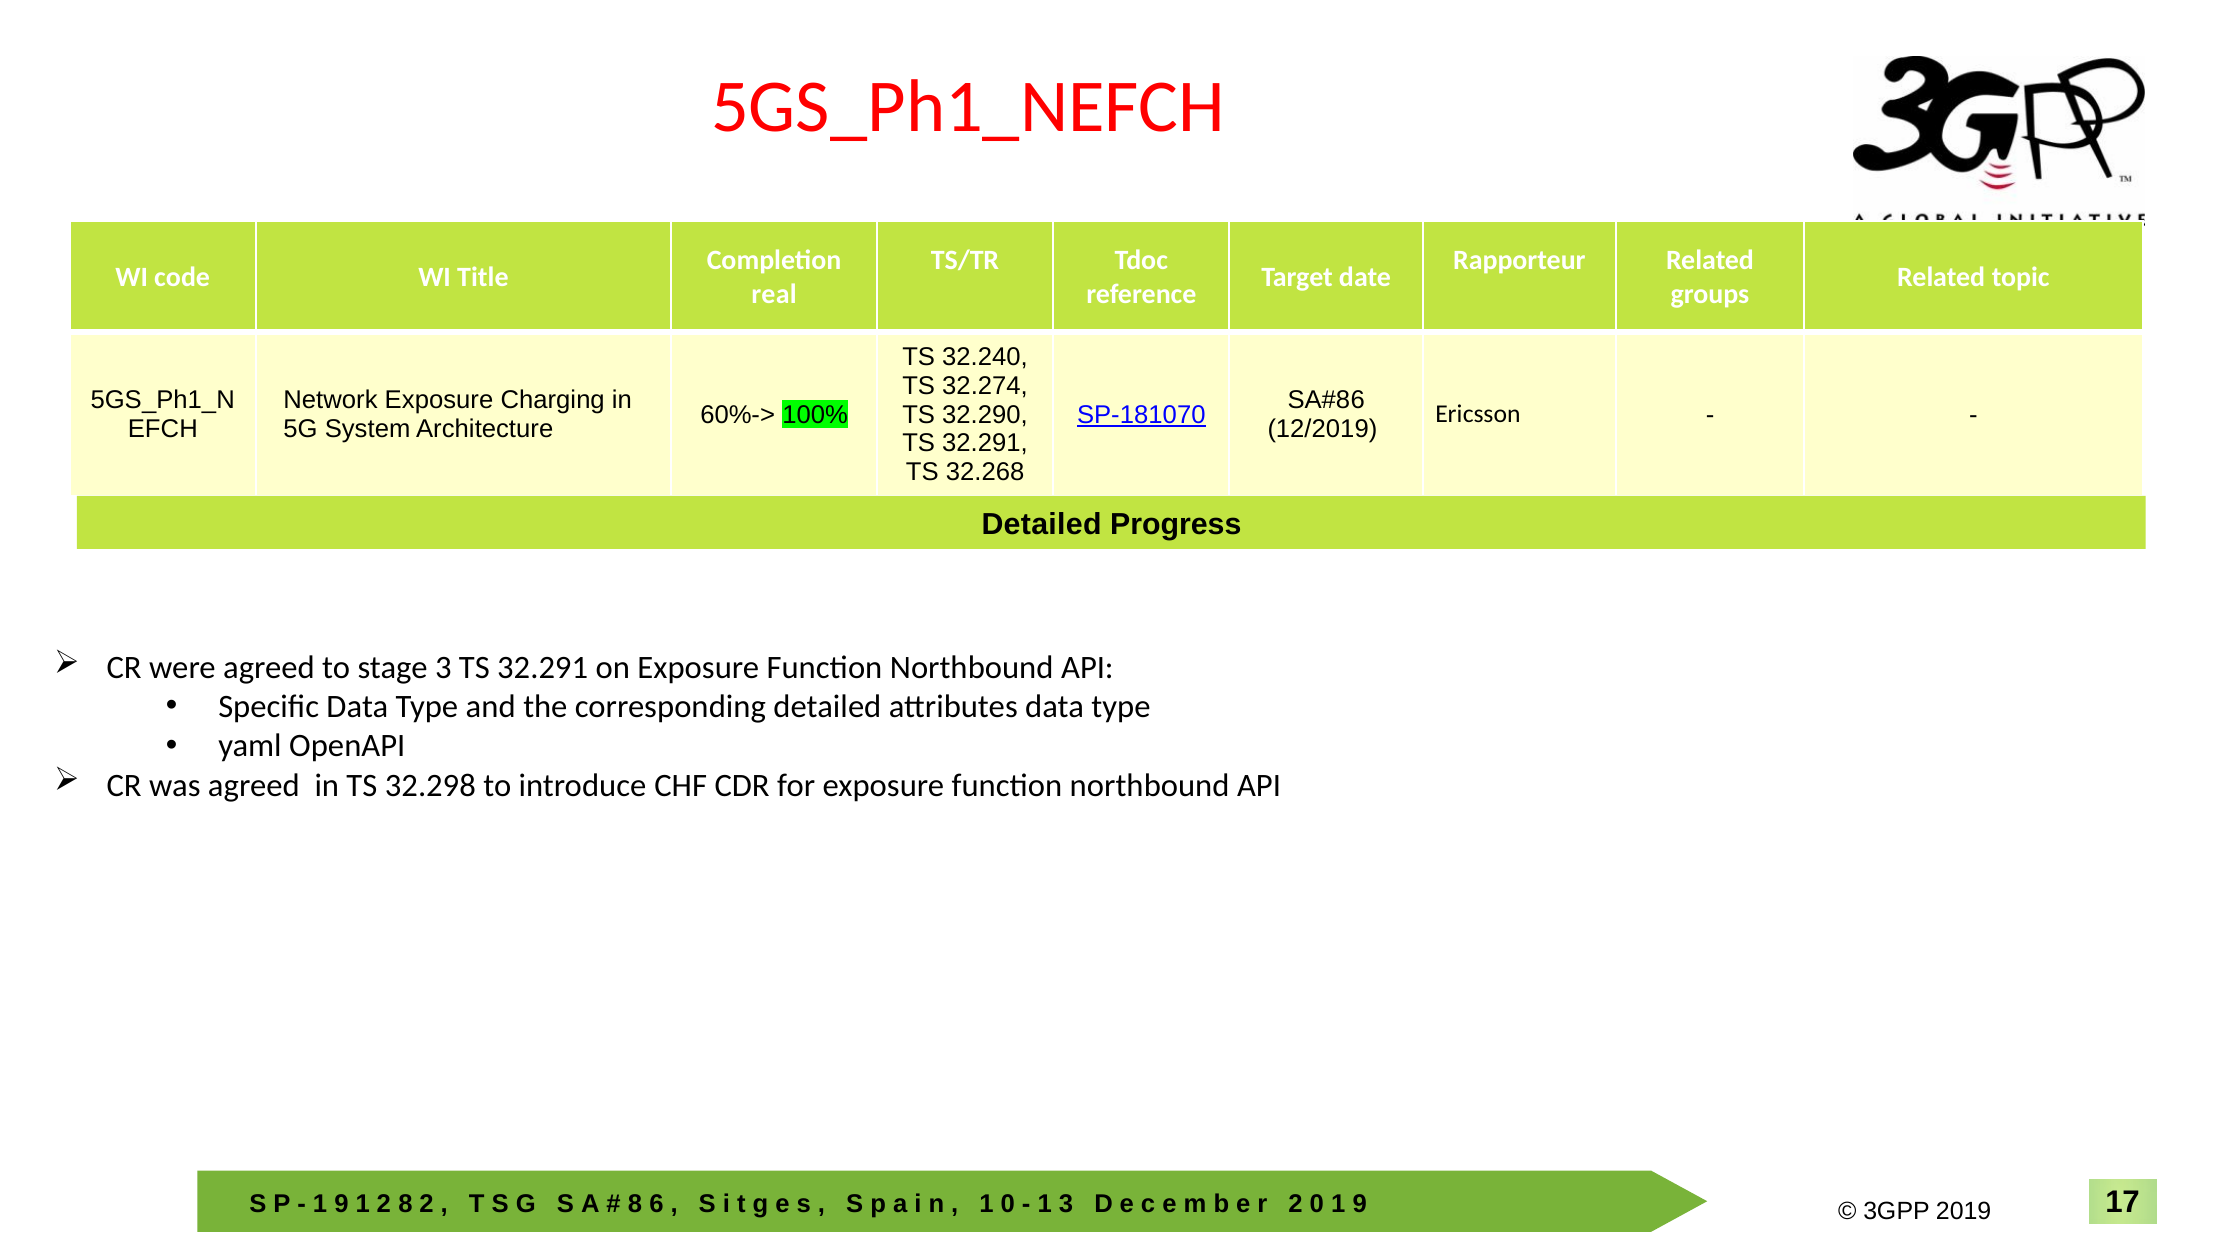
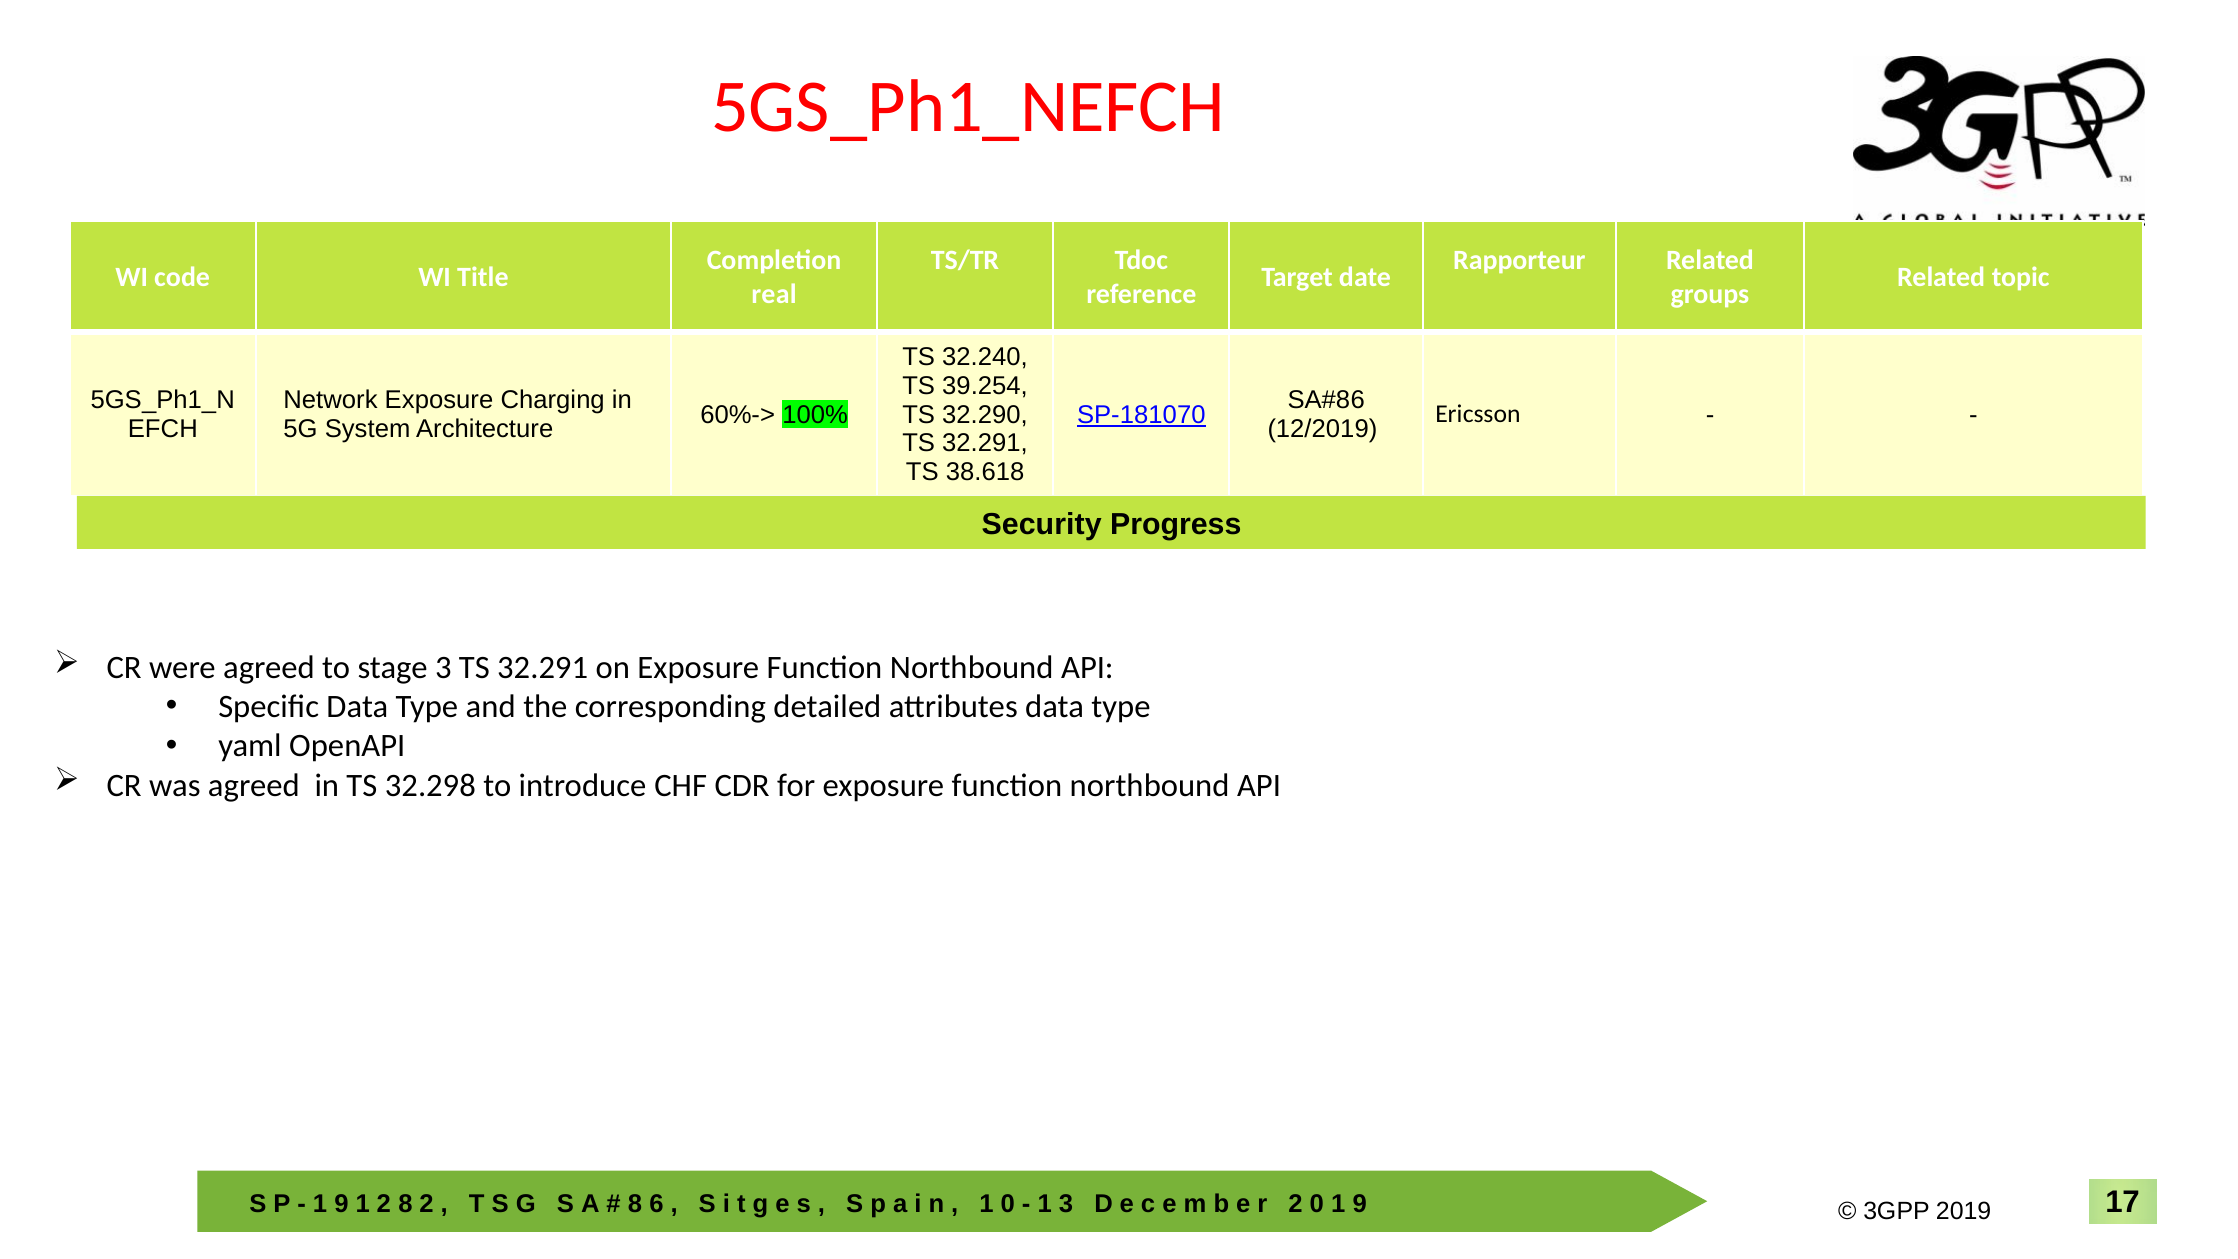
32.274: 32.274 -> 39.254
32.268: 32.268 -> 38.618
Detailed at (1042, 525): Detailed -> Security
